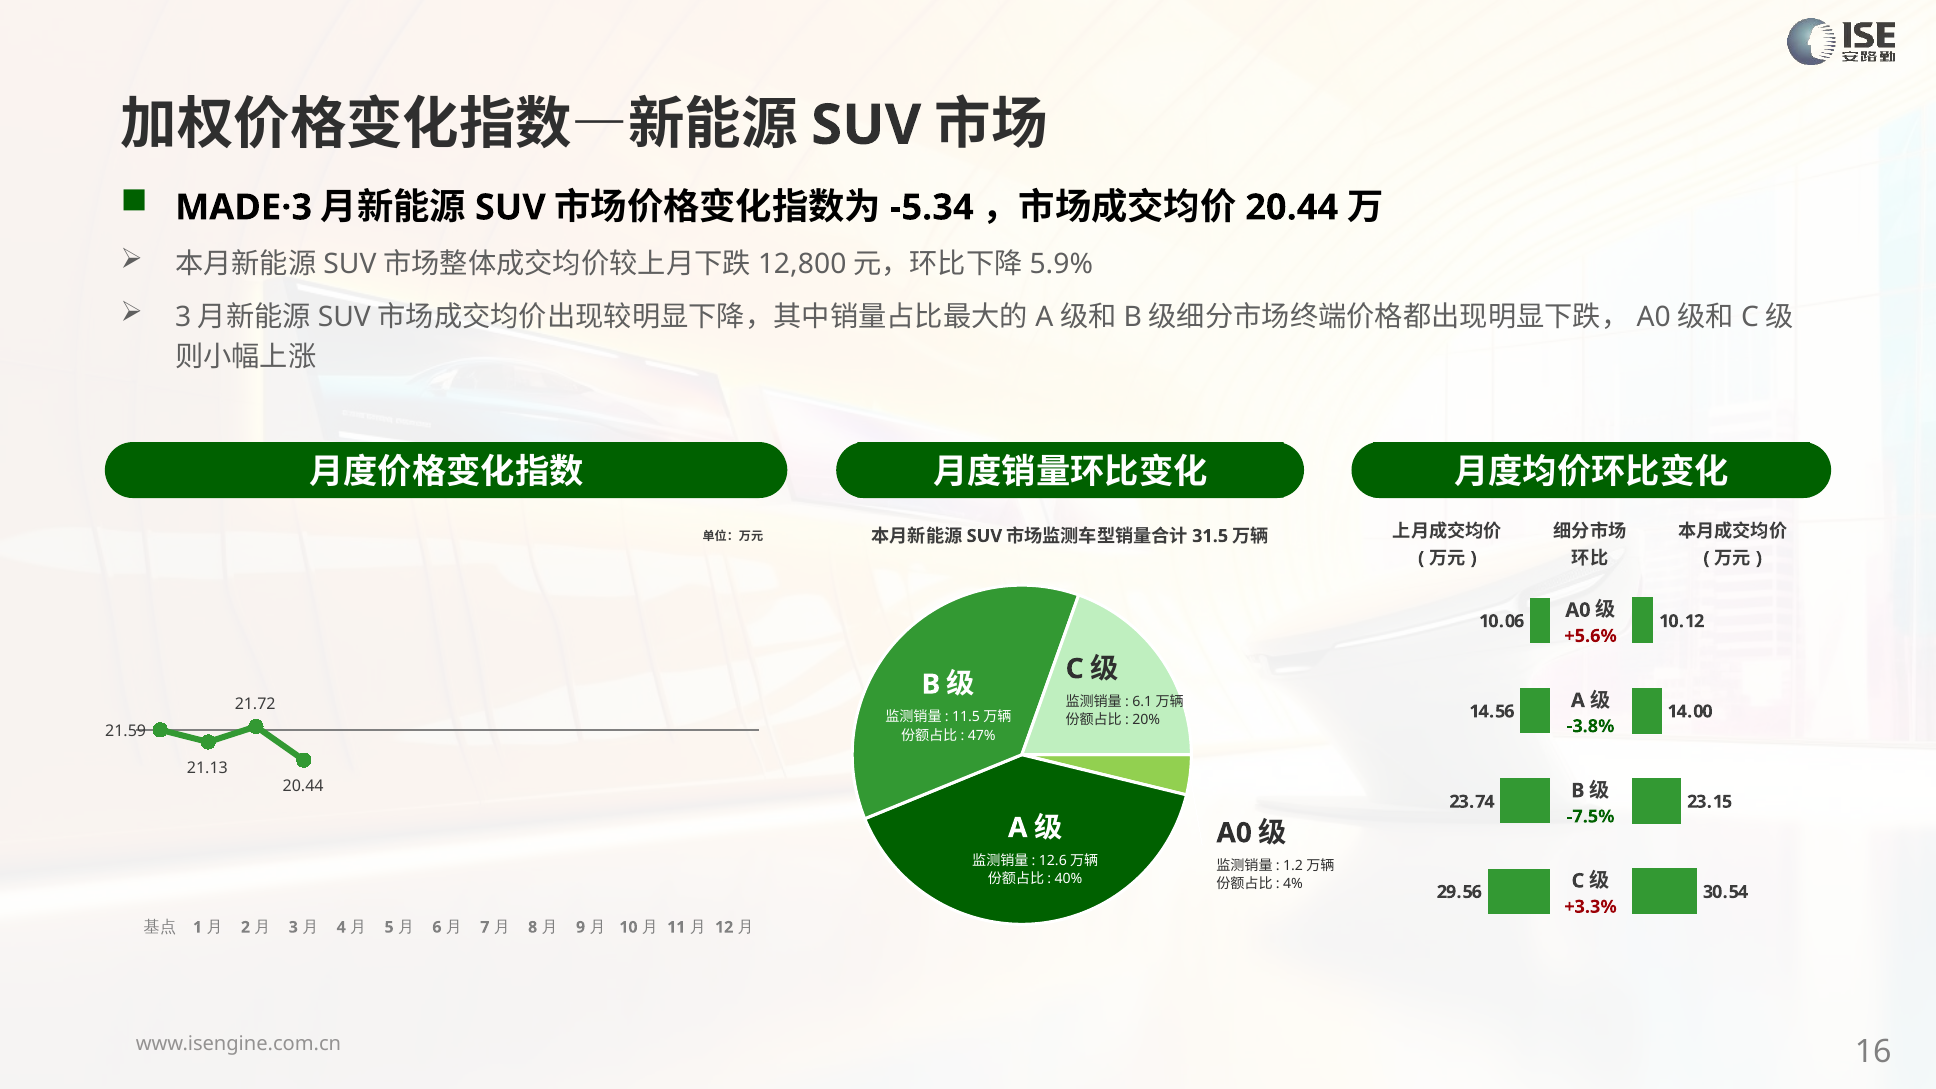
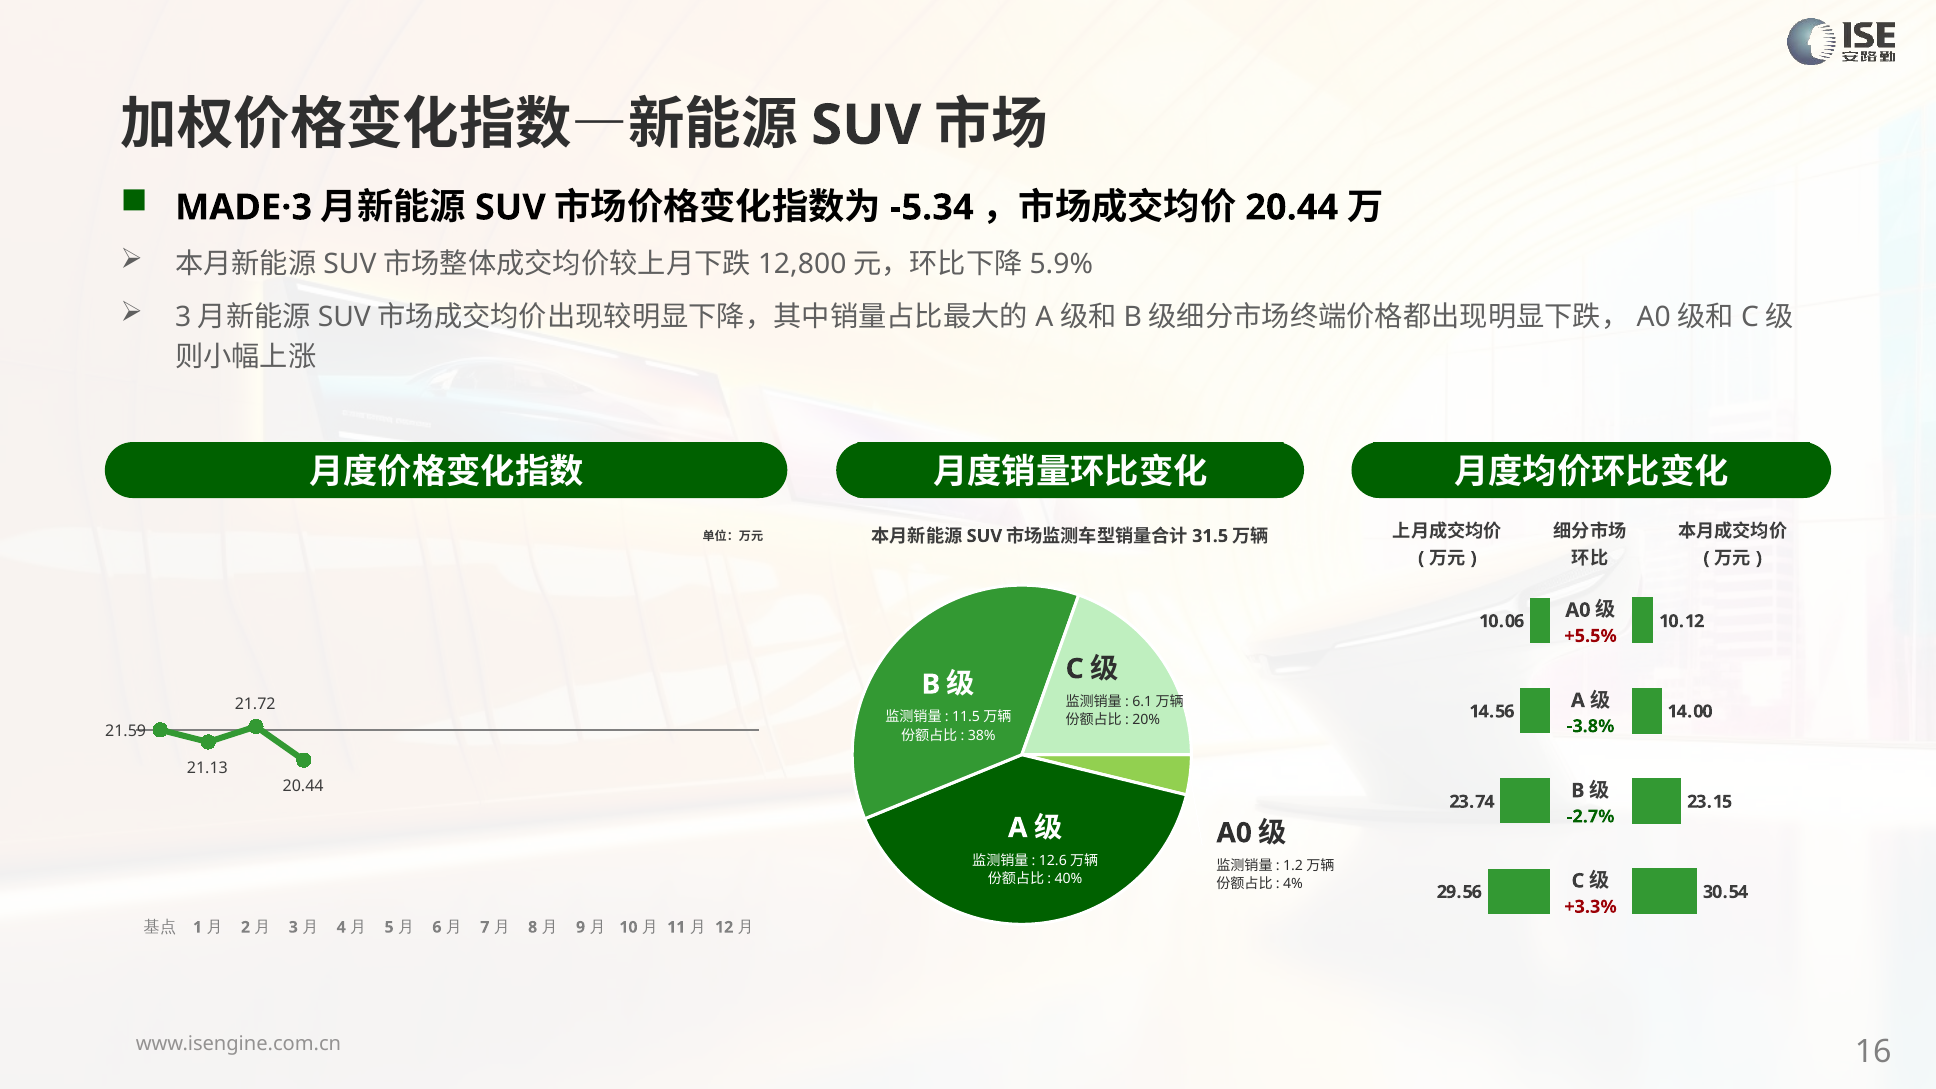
+5.6%: +5.6% -> +5.5%
47%: 47% -> 38%
-7.5%: -7.5% -> -2.7%
